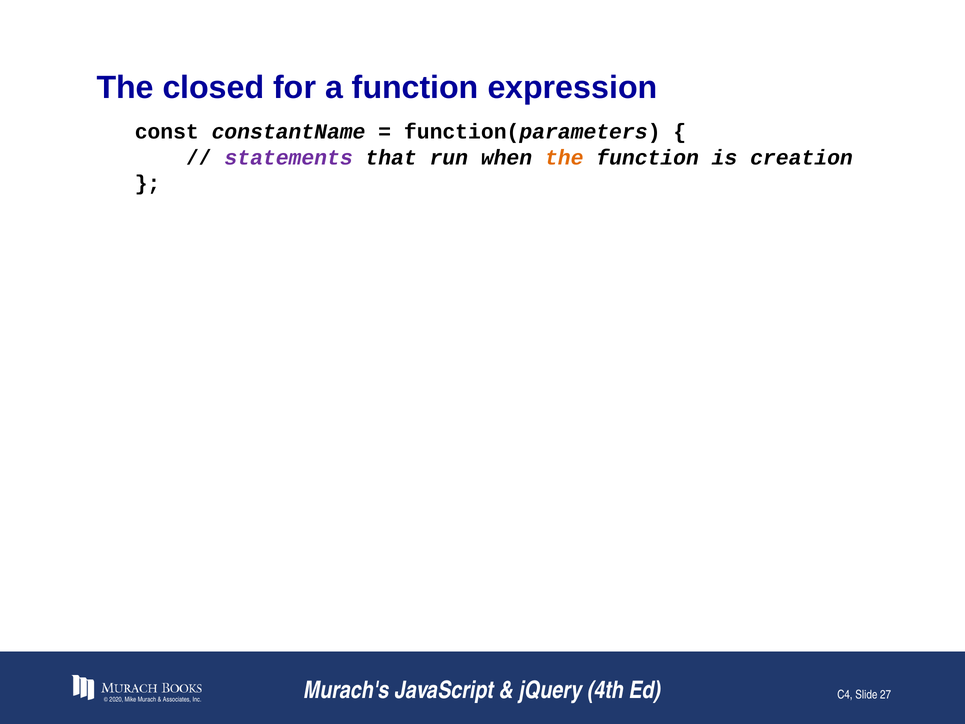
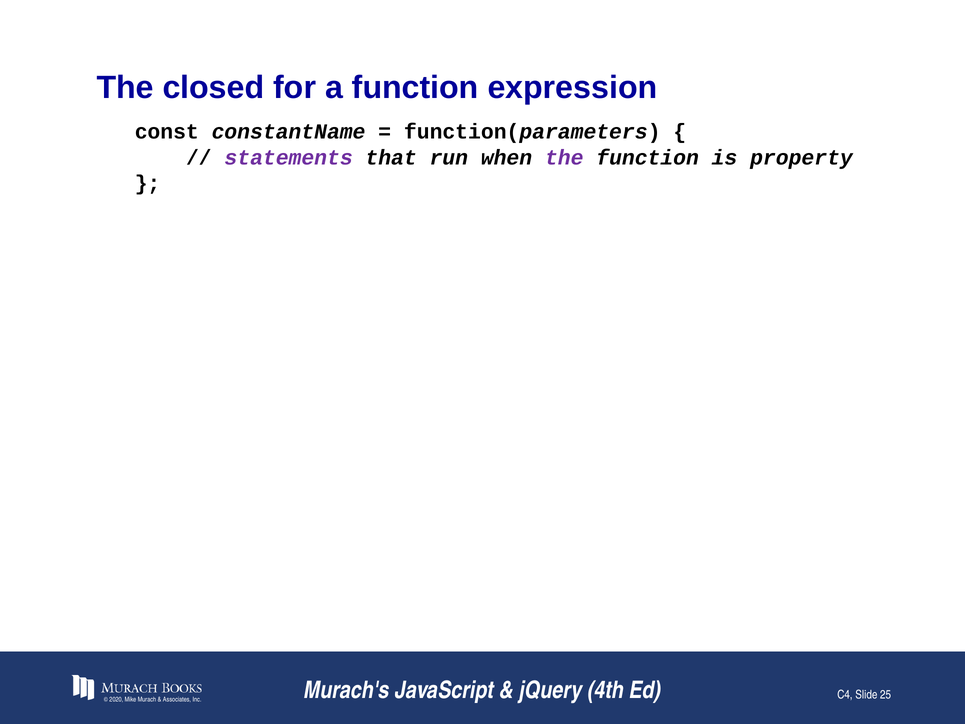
the at (564, 157) colour: orange -> purple
creation: creation -> property
27: 27 -> 25
